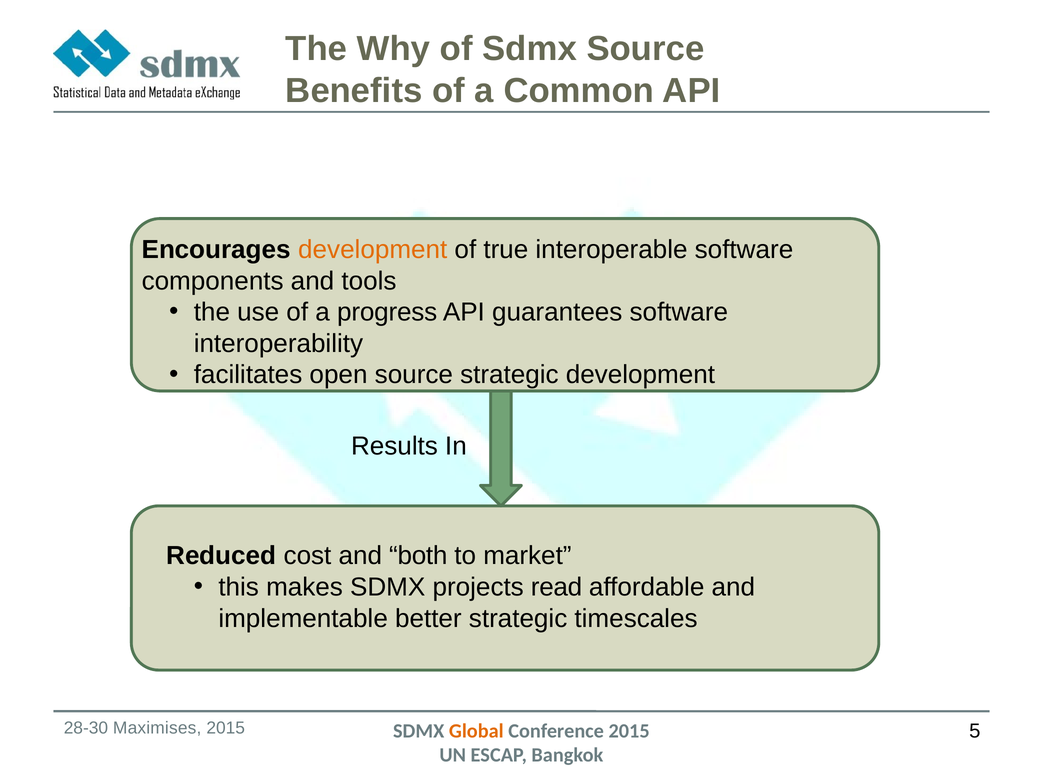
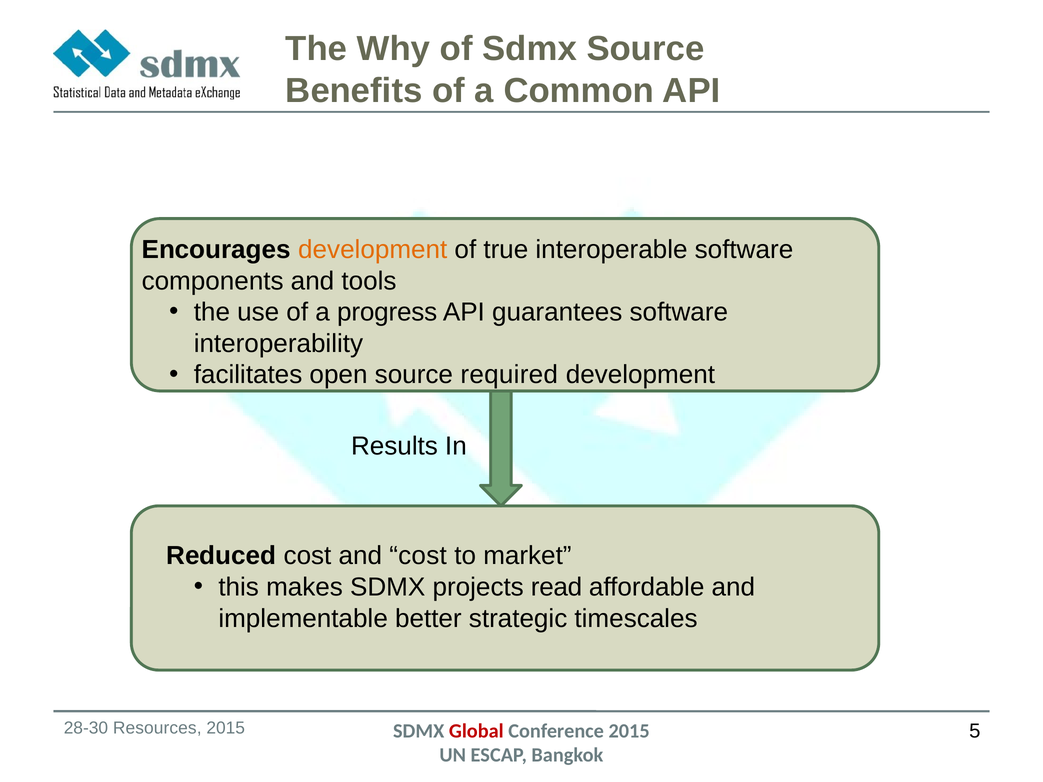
source strategic: strategic -> required
and both: both -> cost
Maximises: Maximises -> Resources
Global colour: orange -> red
